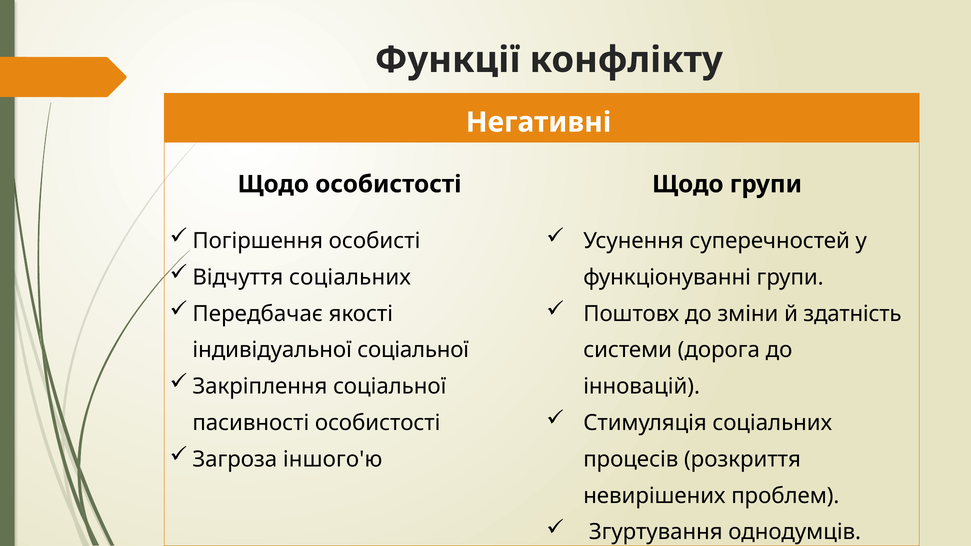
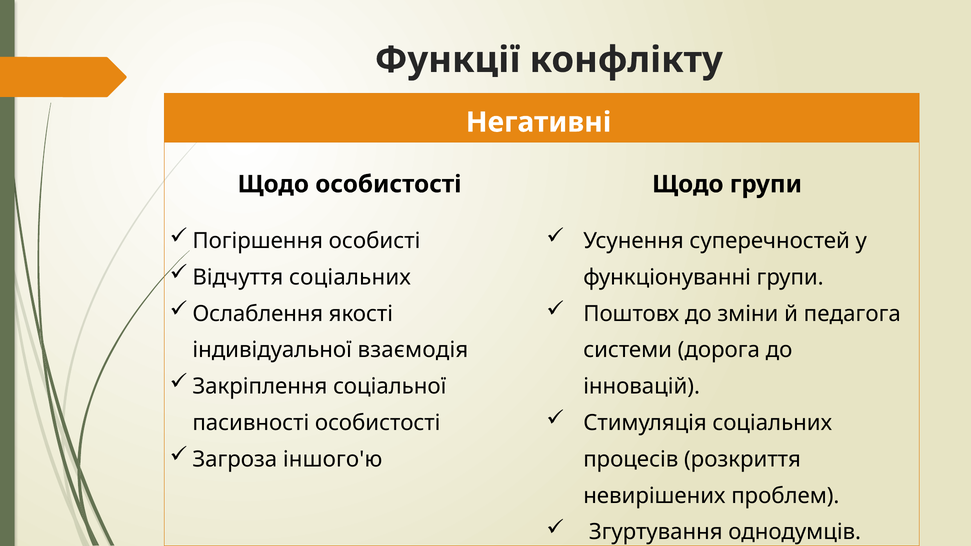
Передбачає: Передбачає -> Ослаблення
здатність: здатність -> педагога
індивідуальної соціальної: соціальної -> взаємодія
